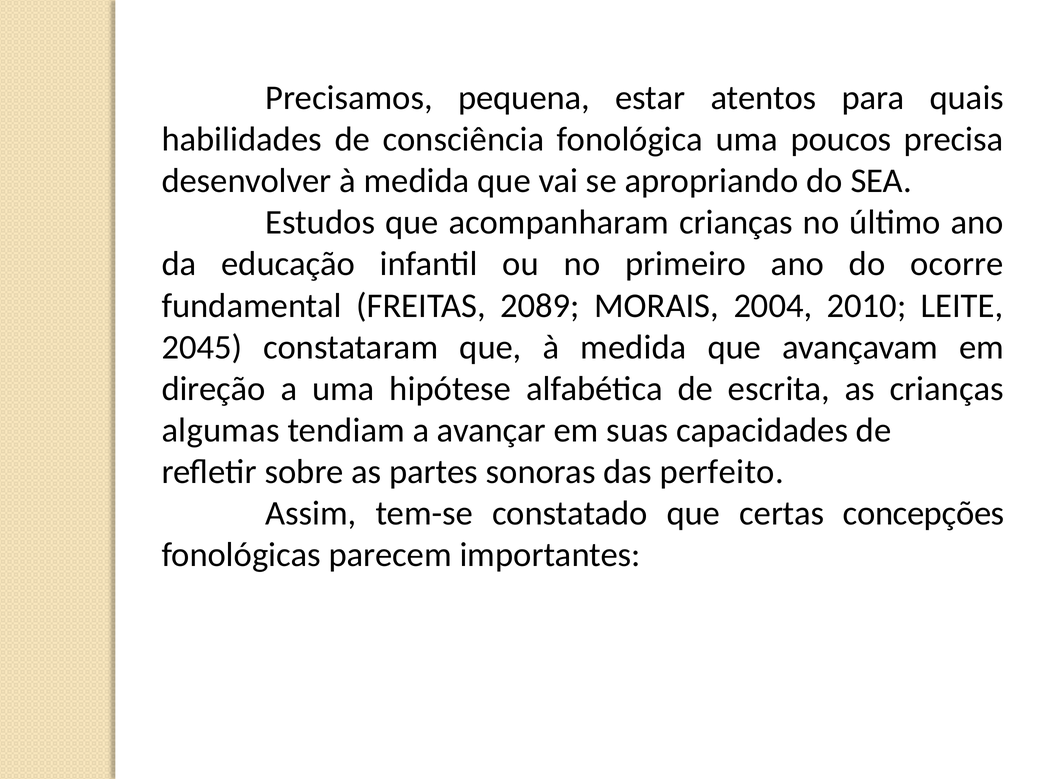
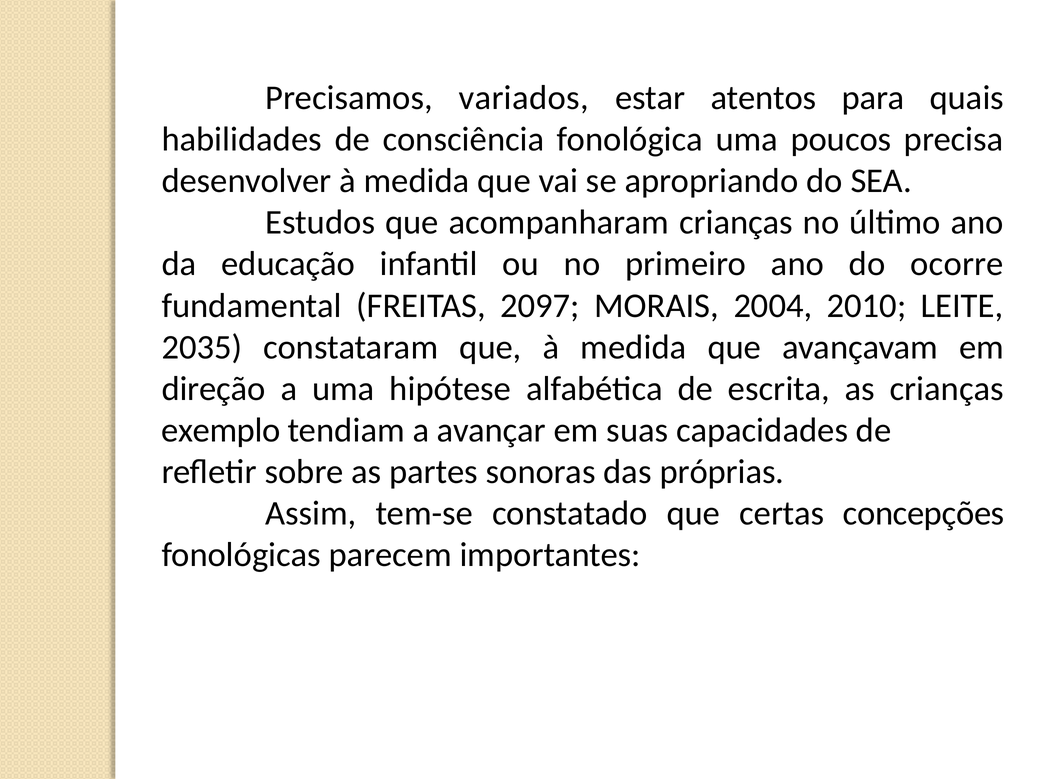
pequena: pequena -> variados
2089: 2089 -> 2097
2045: 2045 -> 2035
algumas: algumas -> exemplo
perfeito: perfeito -> próprias
